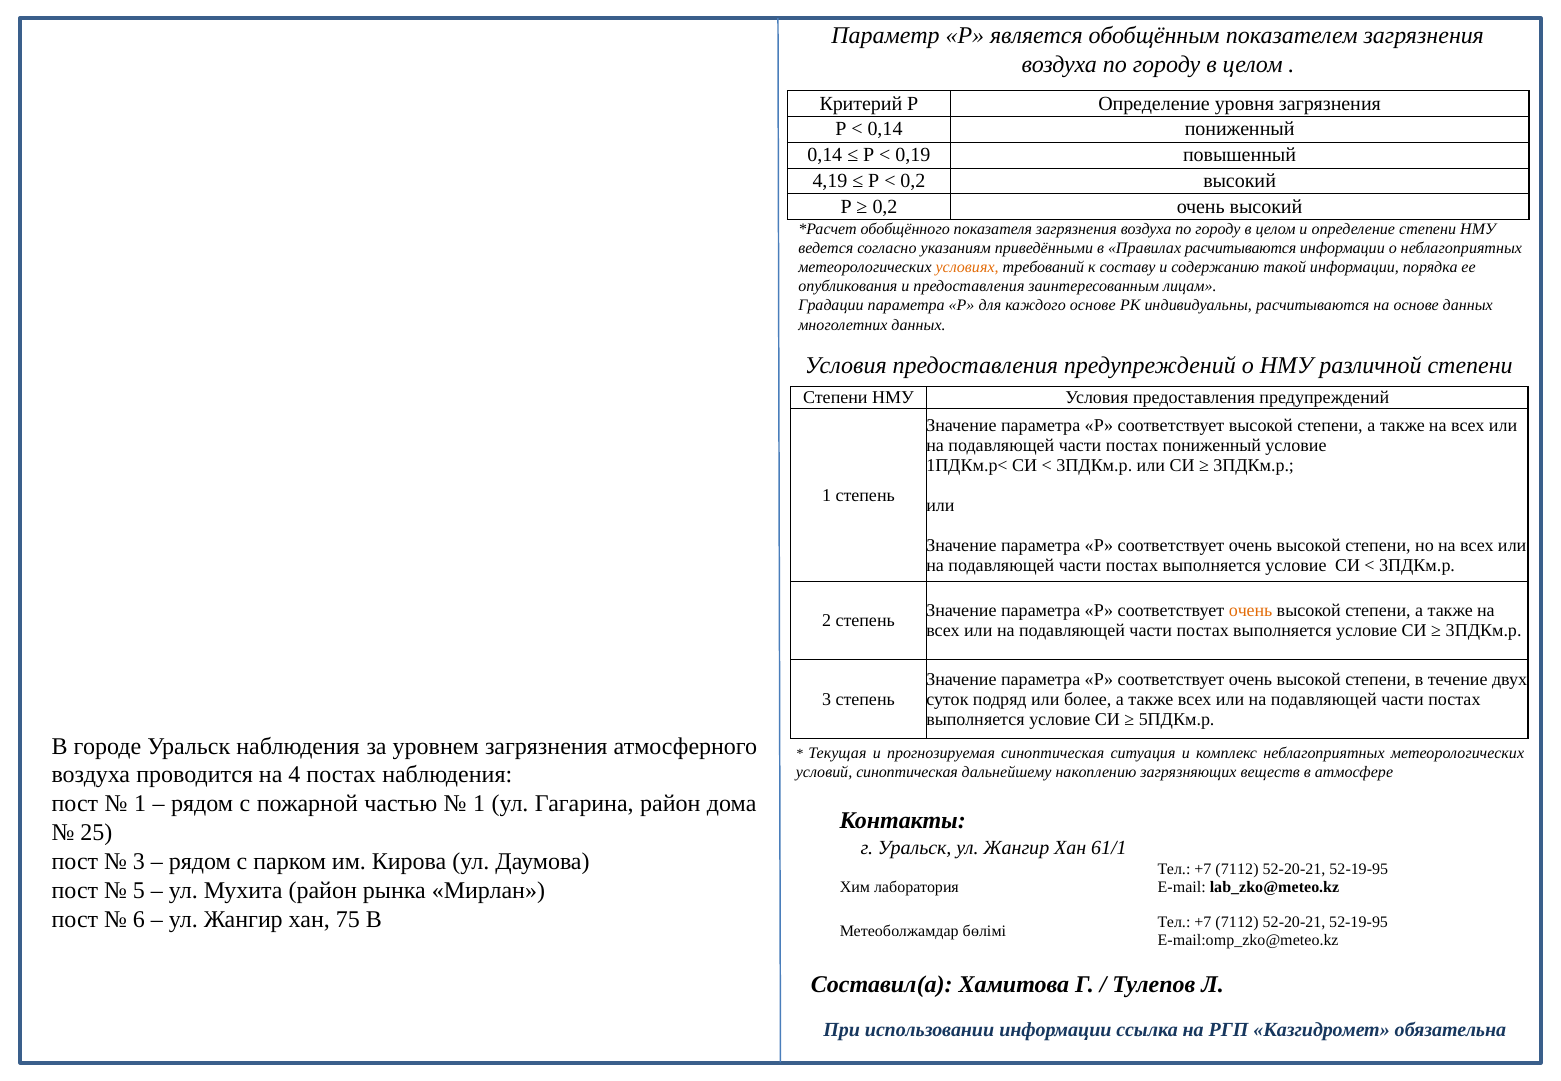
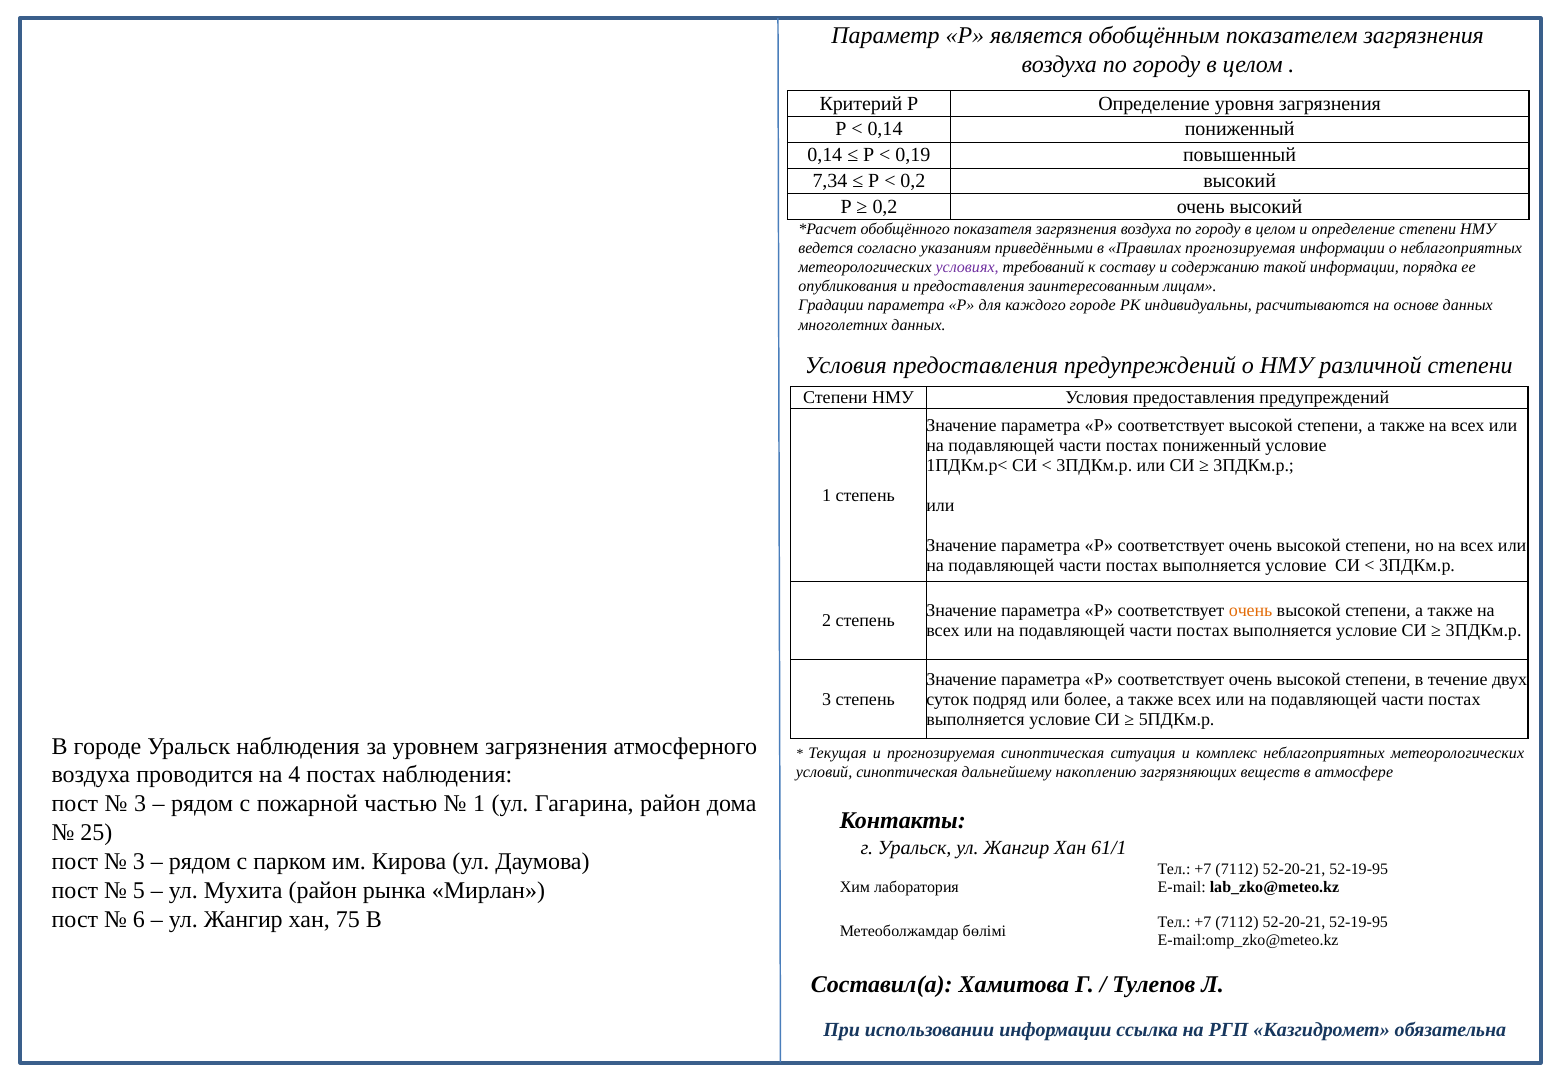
4,19: 4,19 -> 7,34
Правилах расчитываются: расчитываются -> прогнозируемая
условиях colour: orange -> purple
каждого основе: основе -> городе
1 at (140, 804): 1 -> 3
